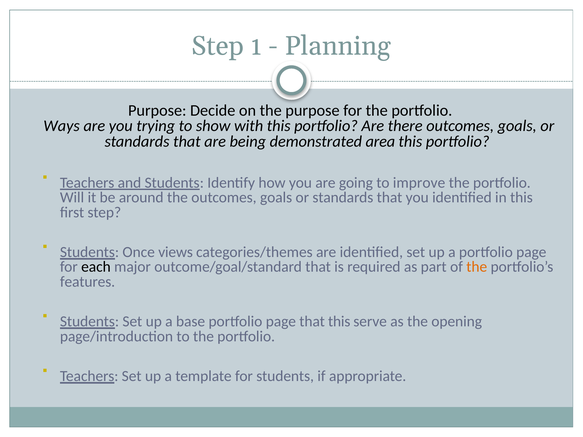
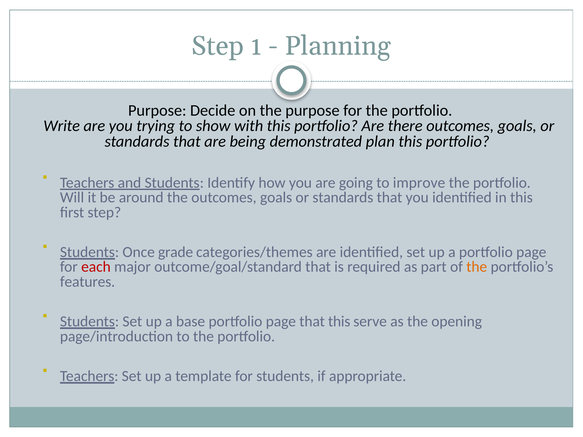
Ways: Ways -> Write
area: area -> plan
views: views -> grade
each colour: black -> red
